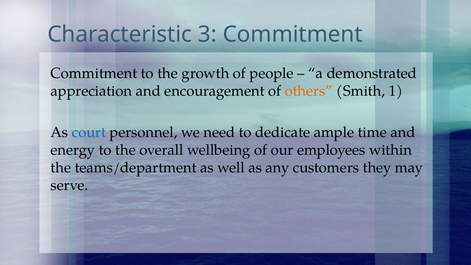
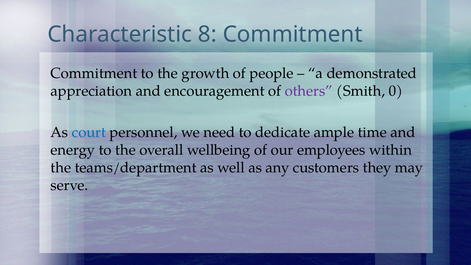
3: 3 -> 8
others colour: orange -> purple
1: 1 -> 0
